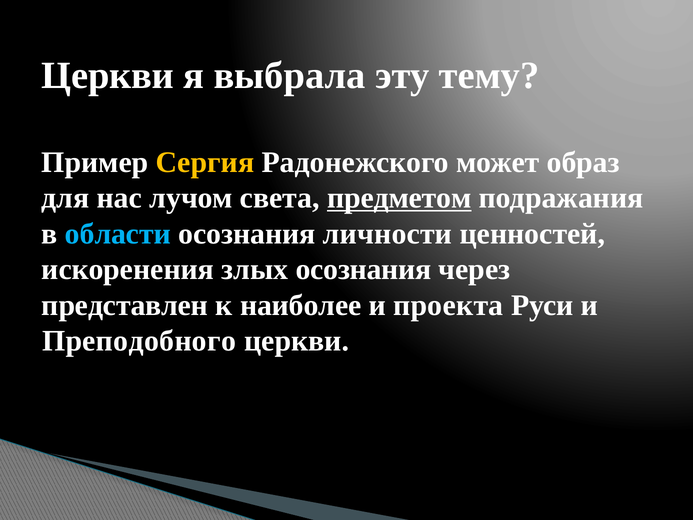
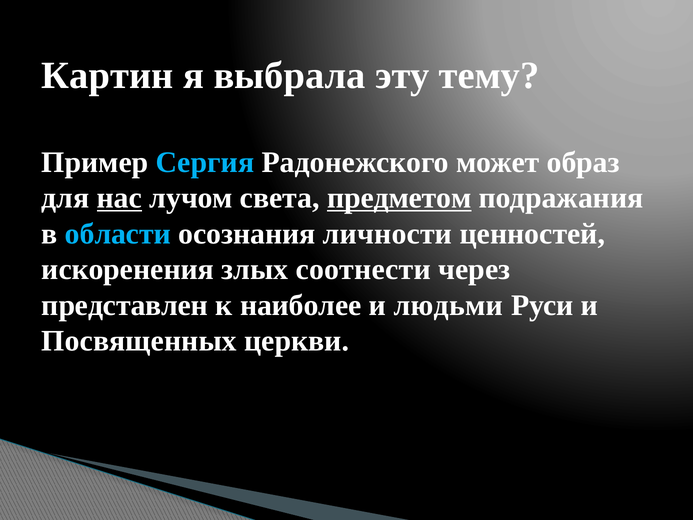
Церкви at (108, 76): Церкви -> Картин
Сергия colour: yellow -> light blue
нас underline: none -> present
злых осознания: осознания -> соотнести
проекта: проекта -> людьми
Преподобного: Преподобного -> Посвященных
